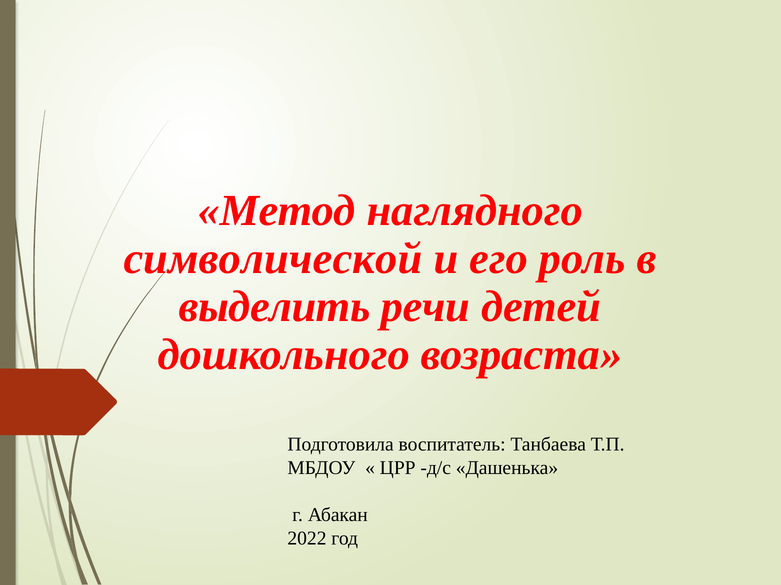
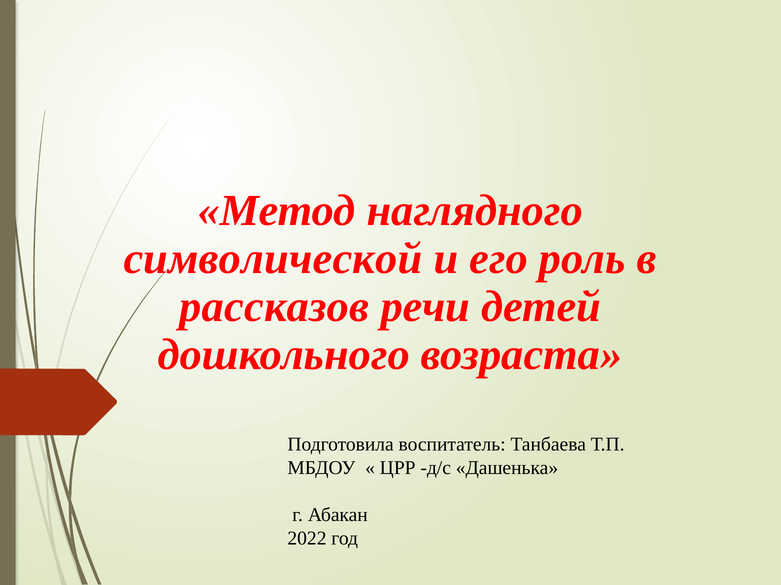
выделить: выделить -> рассказов
